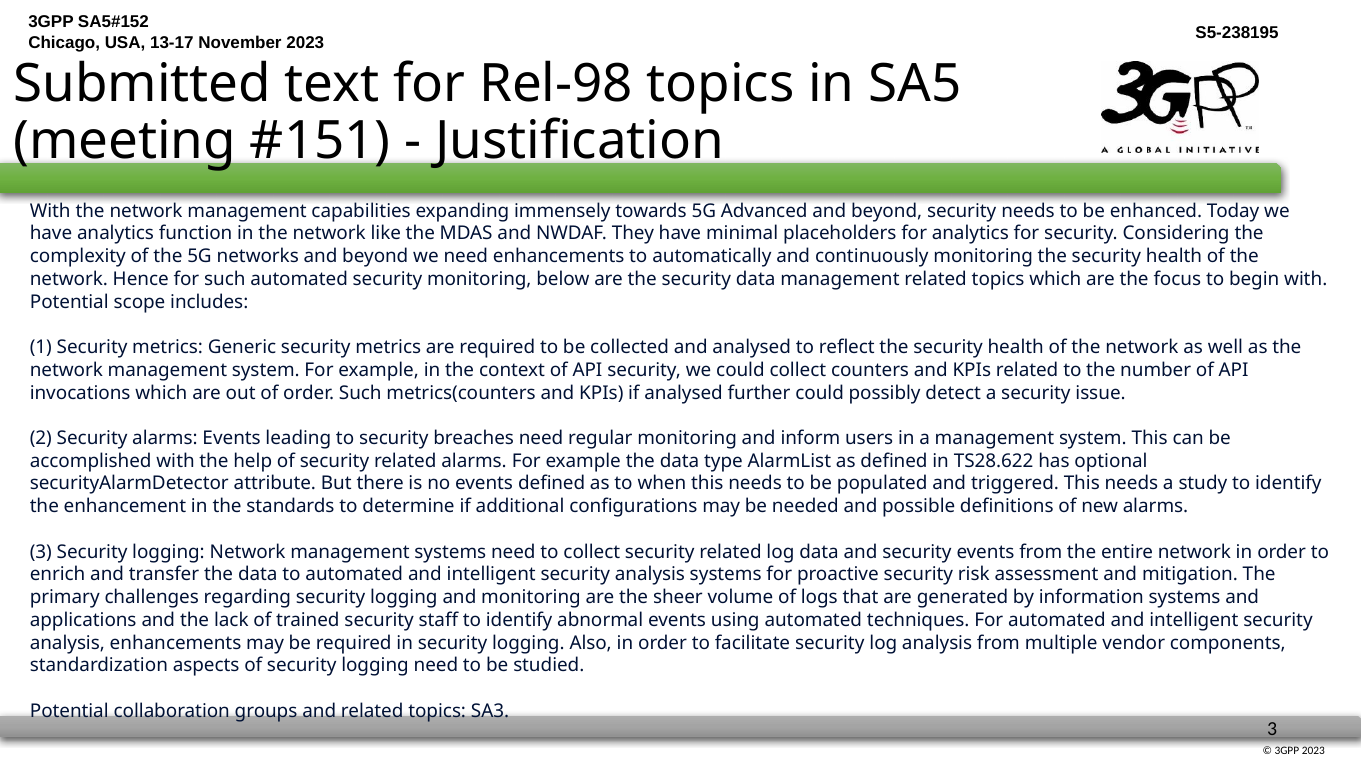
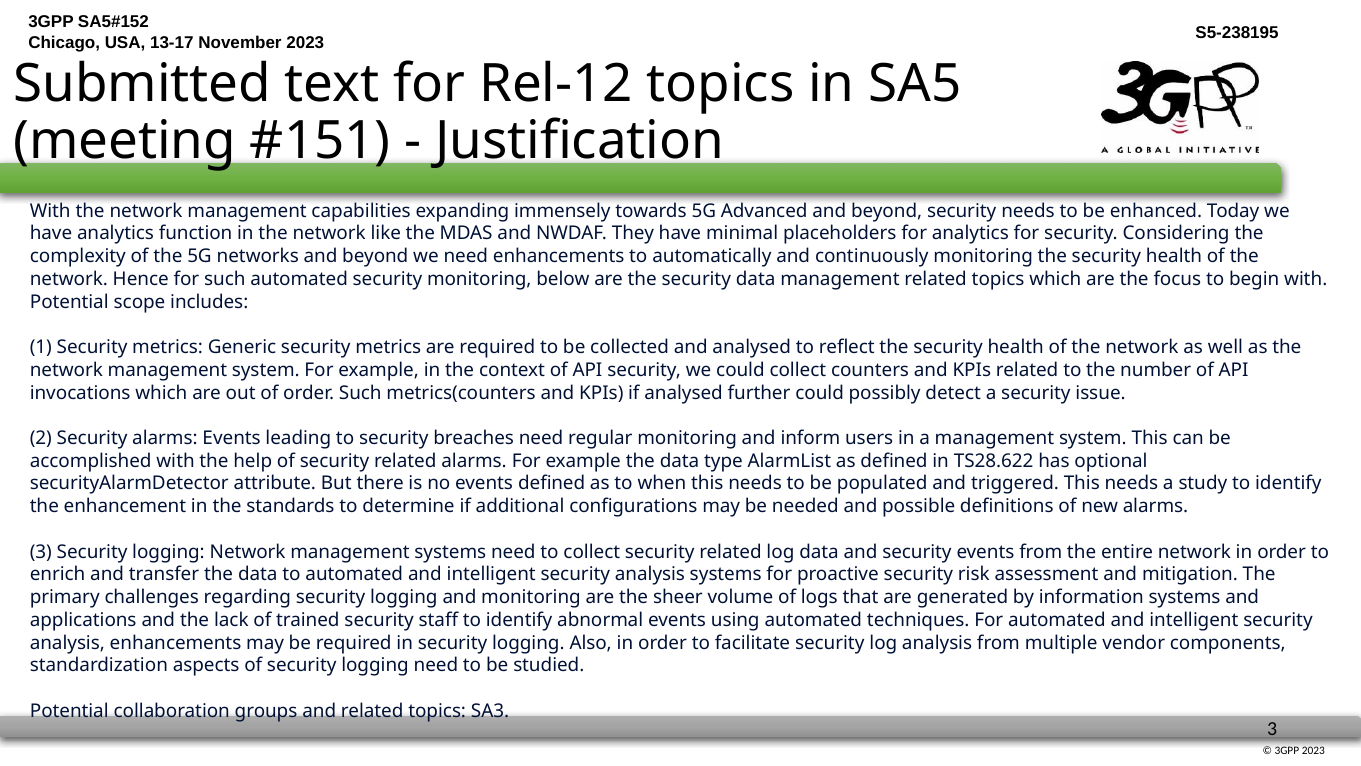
Rel-98: Rel-98 -> Rel-12
